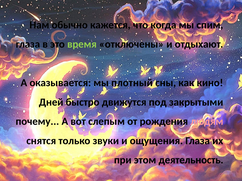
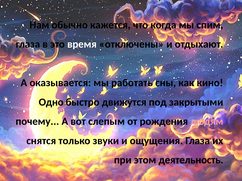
время colour: light green -> white
плотный: плотный -> работать
Дней: Дней -> Одно
